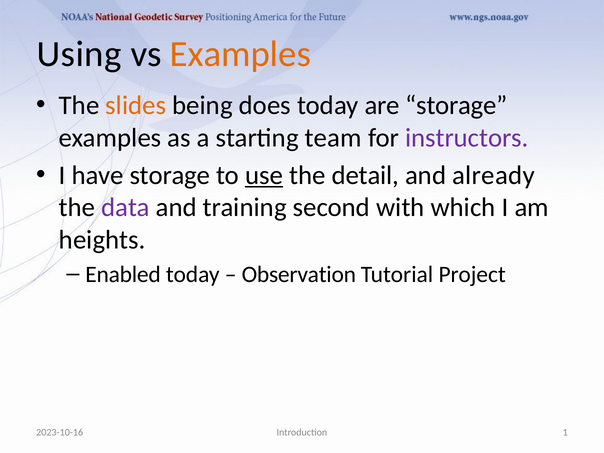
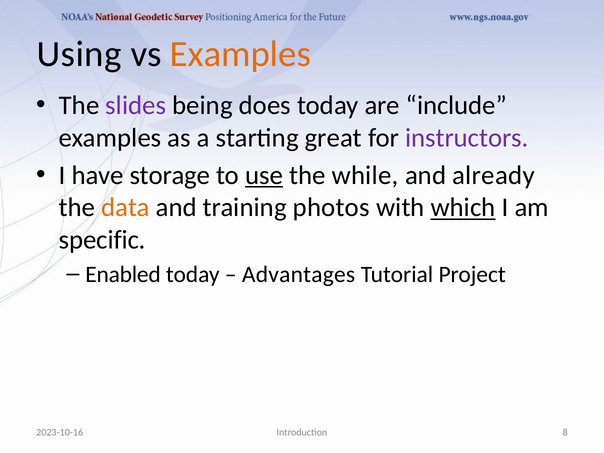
slides colour: orange -> purple
are storage: storage -> include
team: team -> great
detail: detail -> while
data colour: purple -> orange
second: second -> photos
which underline: none -> present
heights: heights -> specific
Observation: Observation -> Advantages
1: 1 -> 8
